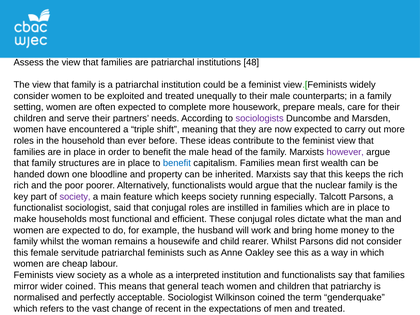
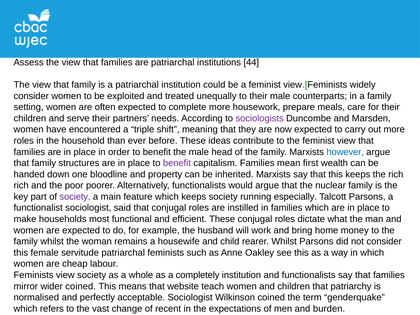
48: 48 -> 44
however colour: purple -> blue
benefit at (177, 163) colour: blue -> purple
interpreted: interpreted -> completely
general: general -> website
men and treated: treated -> burden
